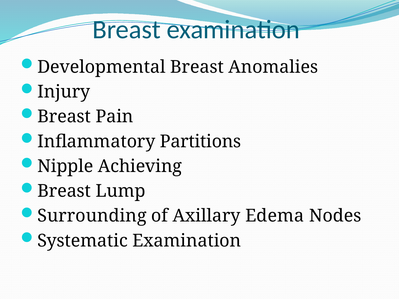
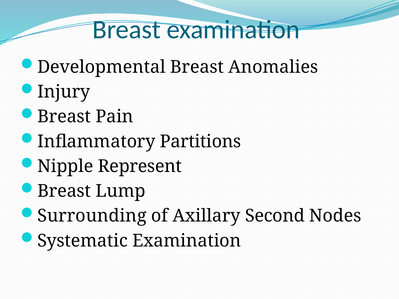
Achieving: Achieving -> Represent
Edema: Edema -> Second
